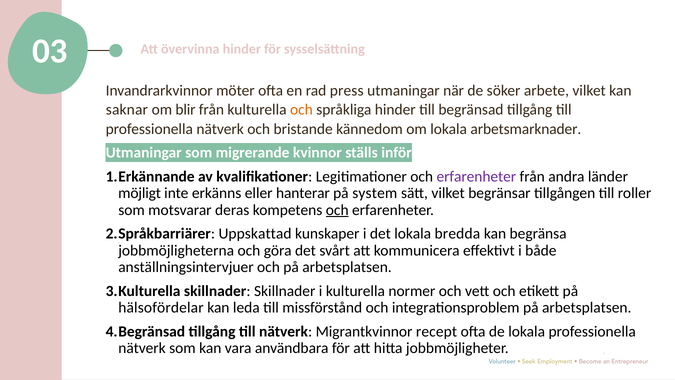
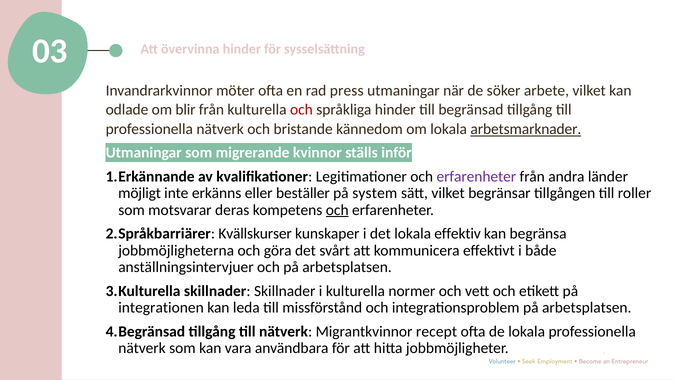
saknar: saknar -> odlade
och at (301, 110) colour: orange -> red
arbetsmarknader underline: none -> present
hanterar: hanterar -> beställer
Uppskattad: Uppskattad -> Kvällskurser
bredda: bredda -> effektiv
hälsofördelar: hälsofördelar -> integrationen
